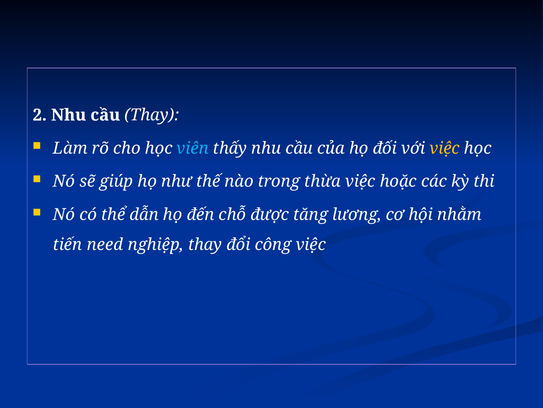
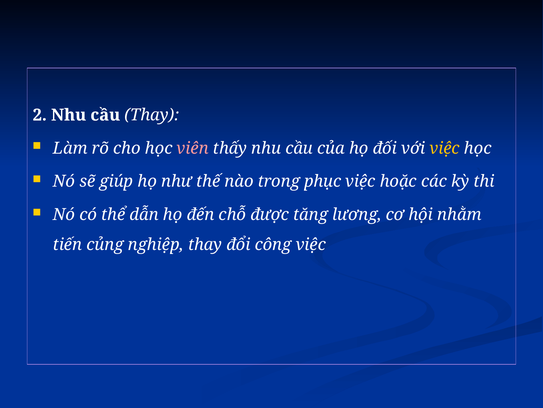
viên colour: light blue -> pink
thừa: thừa -> phục
need: need -> củng
